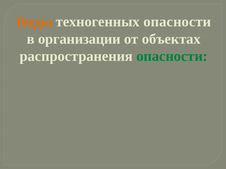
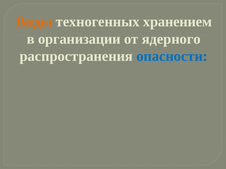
техногенных опасности: опасности -> хранением
объектах: объектах -> ядерного
опасности at (172, 56) colour: green -> blue
